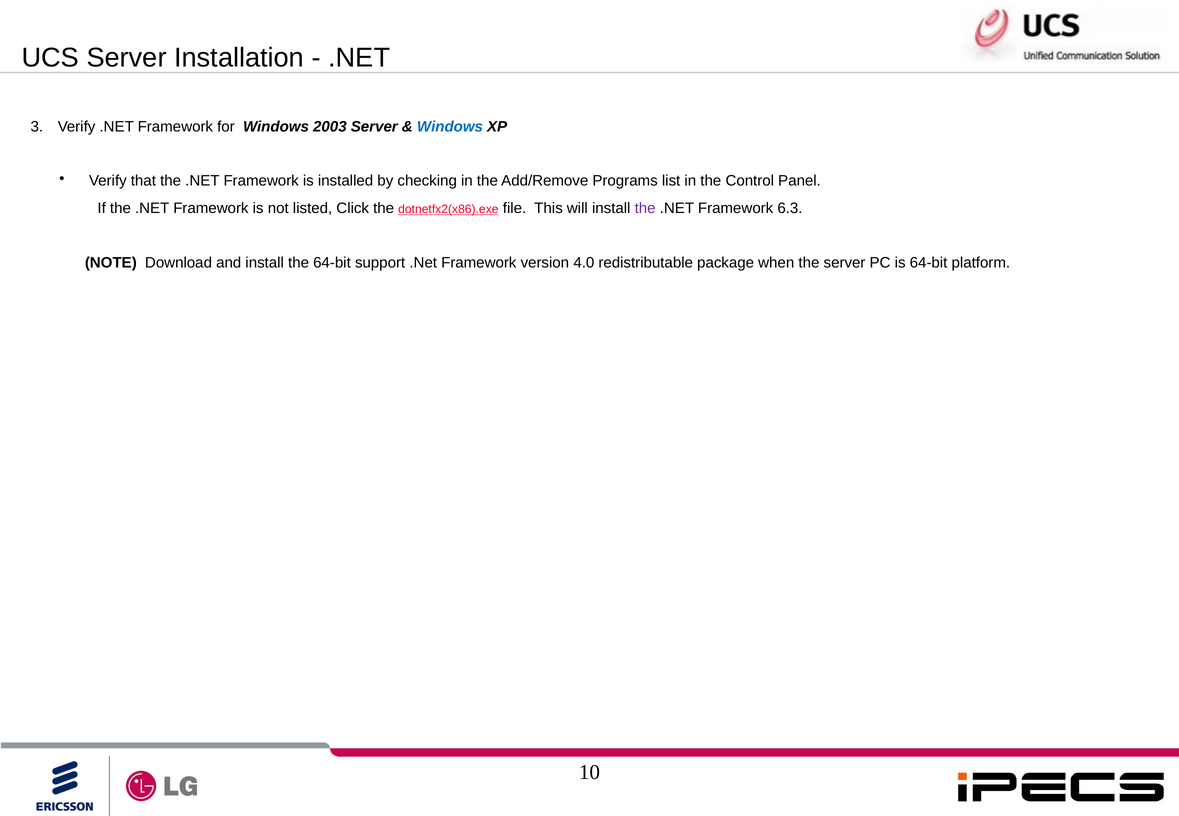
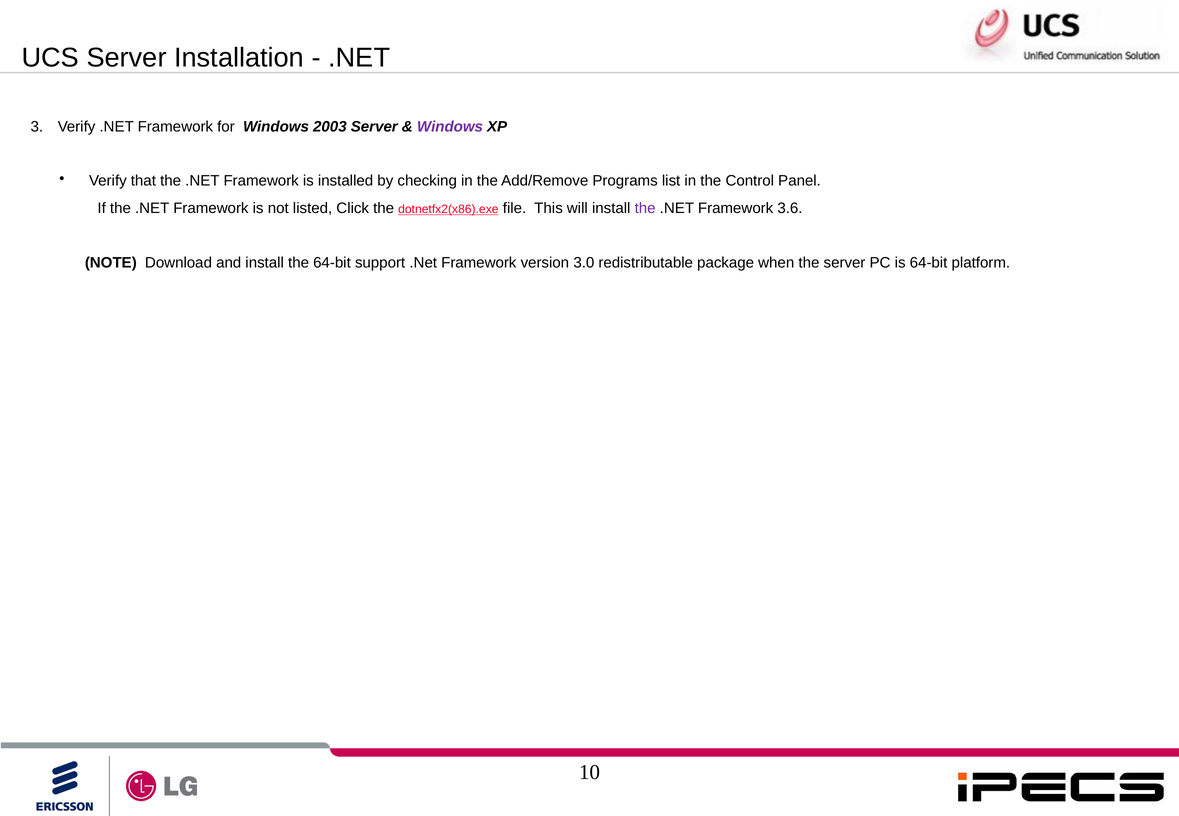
Windows at (450, 127) colour: blue -> purple
6.3: 6.3 -> 3.6
4.0: 4.0 -> 3.0
